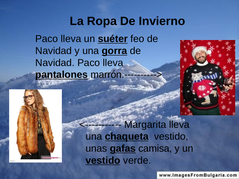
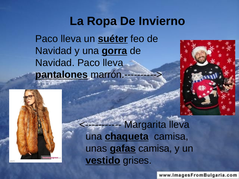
chaqueta vestido: vestido -> camisa
verde: verde -> grises
